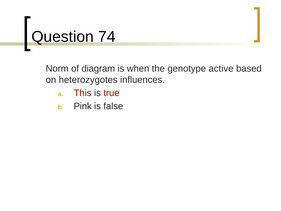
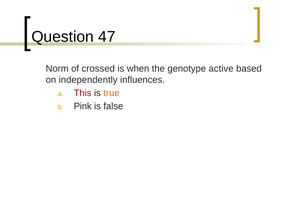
74: 74 -> 47
diagram: diagram -> crossed
heterozygotes: heterozygotes -> independently
true colour: red -> orange
